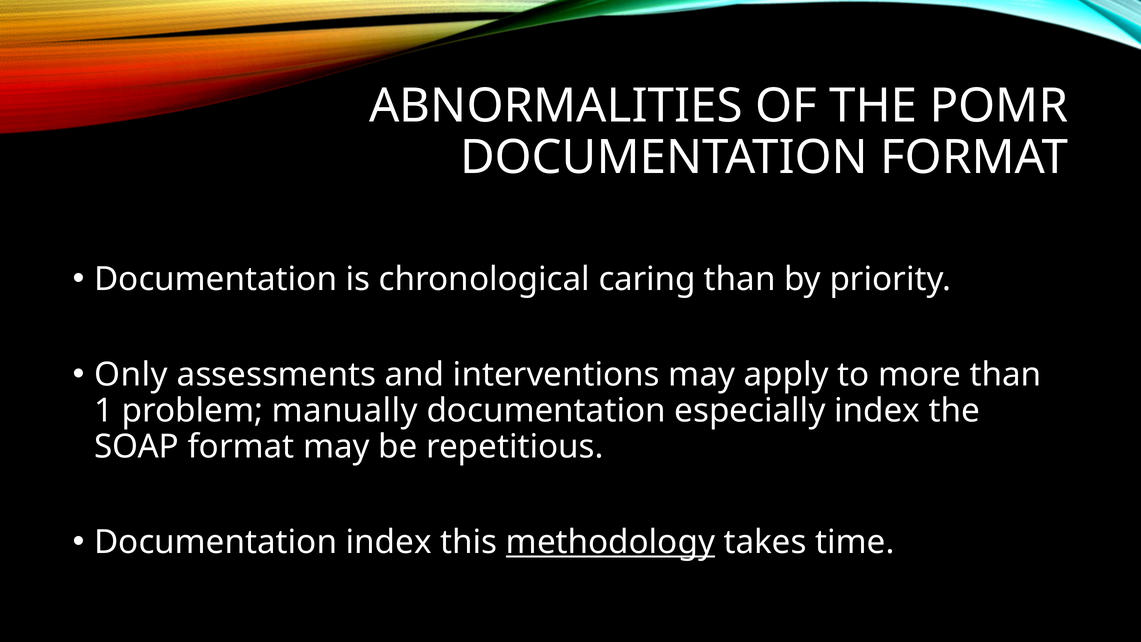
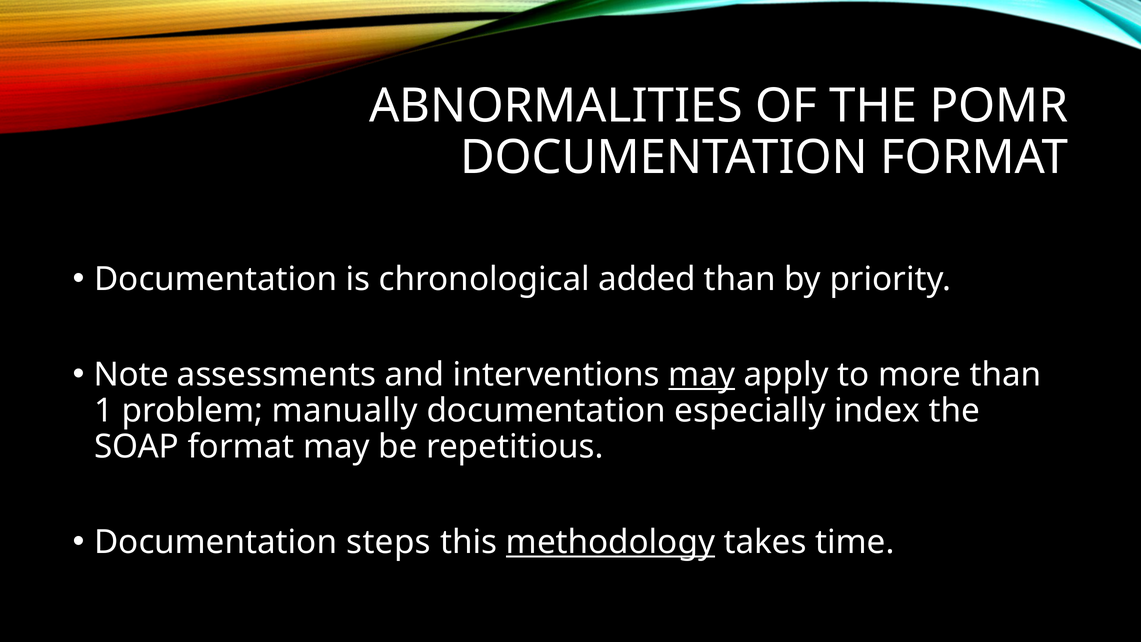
caring: caring -> added
Only: Only -> Note
may at (702, 375) underline: none -> present
Documentation index: index -> steps
